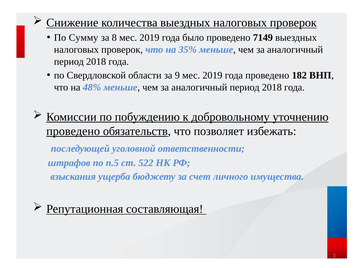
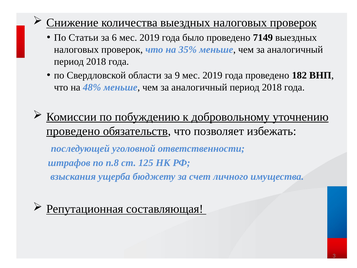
Сумму: Сумму -> Статьи
8: 8 -> 6
п.5: п.5 -> п.8
522: 522 -> 125
